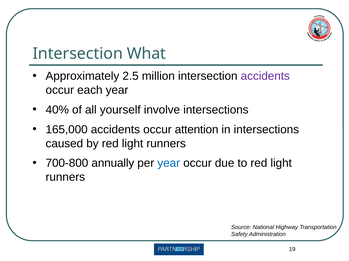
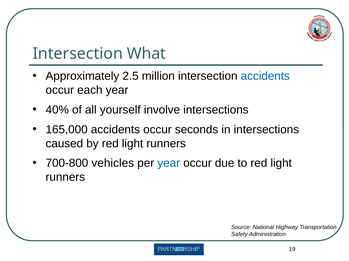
accidents at (265, 76) colour: purple -> blue
attention: attention -> seconds
annually: annually -> vehicles
